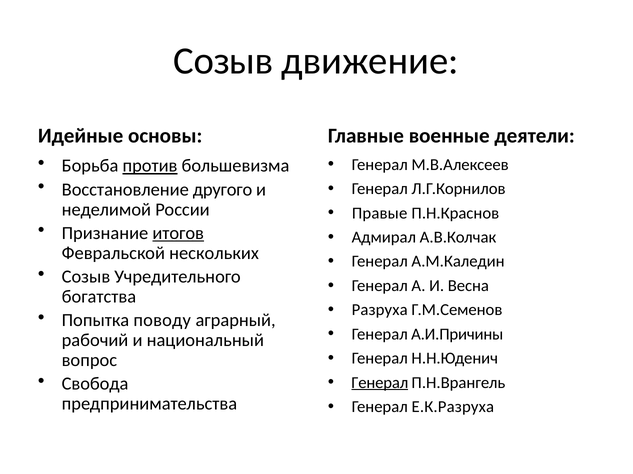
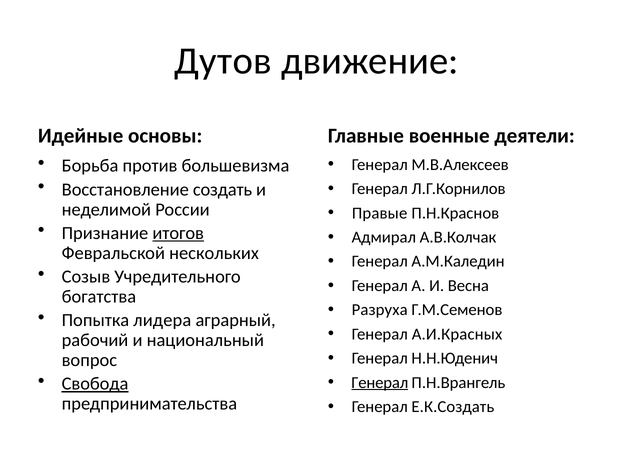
Созыв at (223, 61): Созыв -> Дутов
против underline: present -> none
другого: другого -> создать
поводу: поводу -> лидера
А.И.Причины: А.И.Причины -> А.И.Красных
Свобода underline: none -> present
Е.К.Разруха: Е.К.Разруха -> Е.К.Создать
